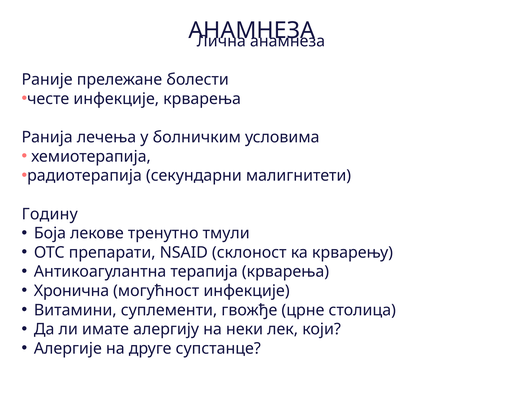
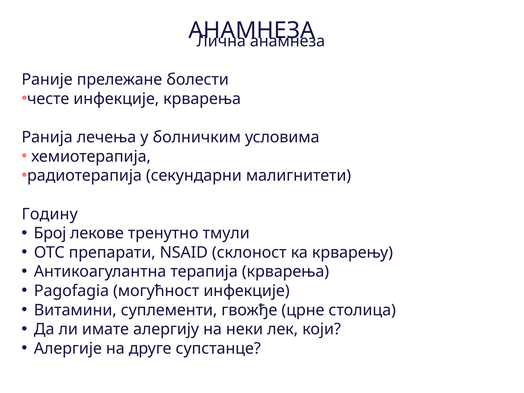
Боја: Боја -> Број
Хронична: Хронична -> Pagofagia
